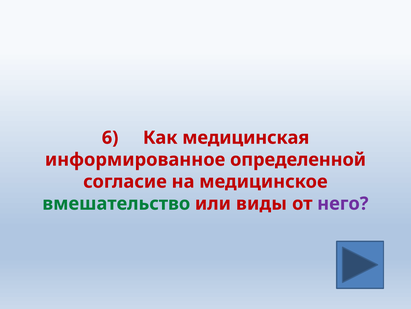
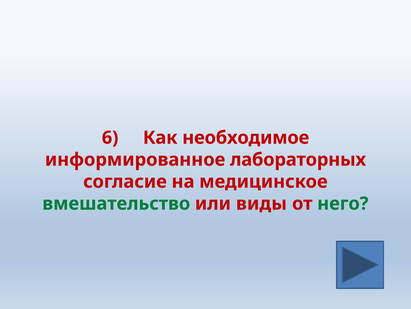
медицинская: медицинская -> необходимое
определенной: определенной -> лабораторных
него colour: purple -> green
